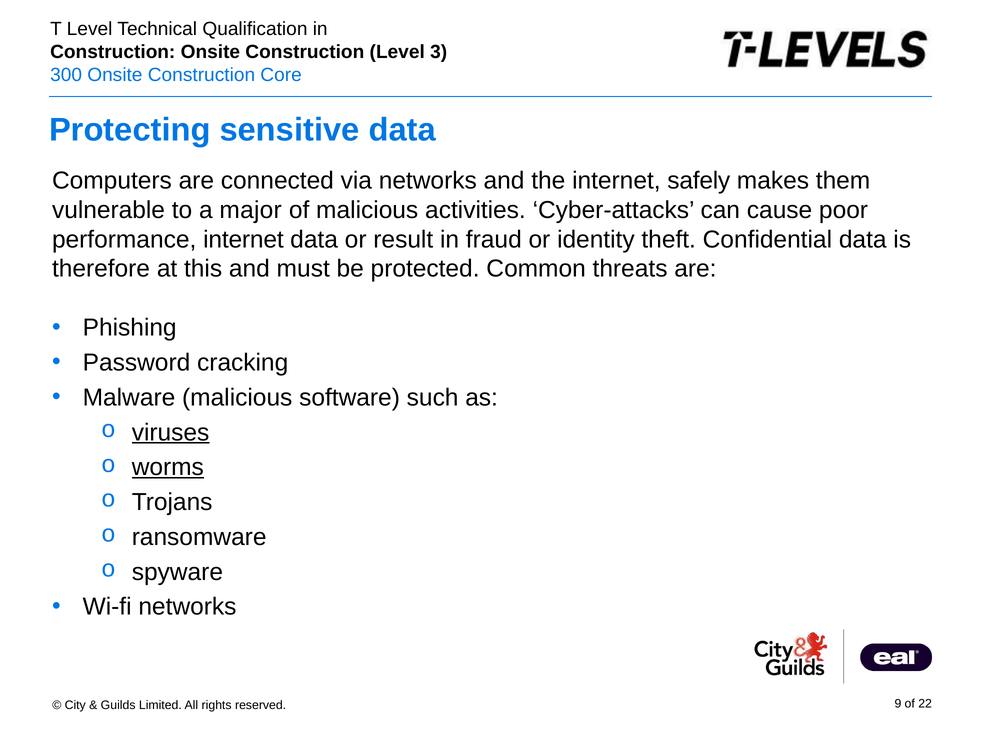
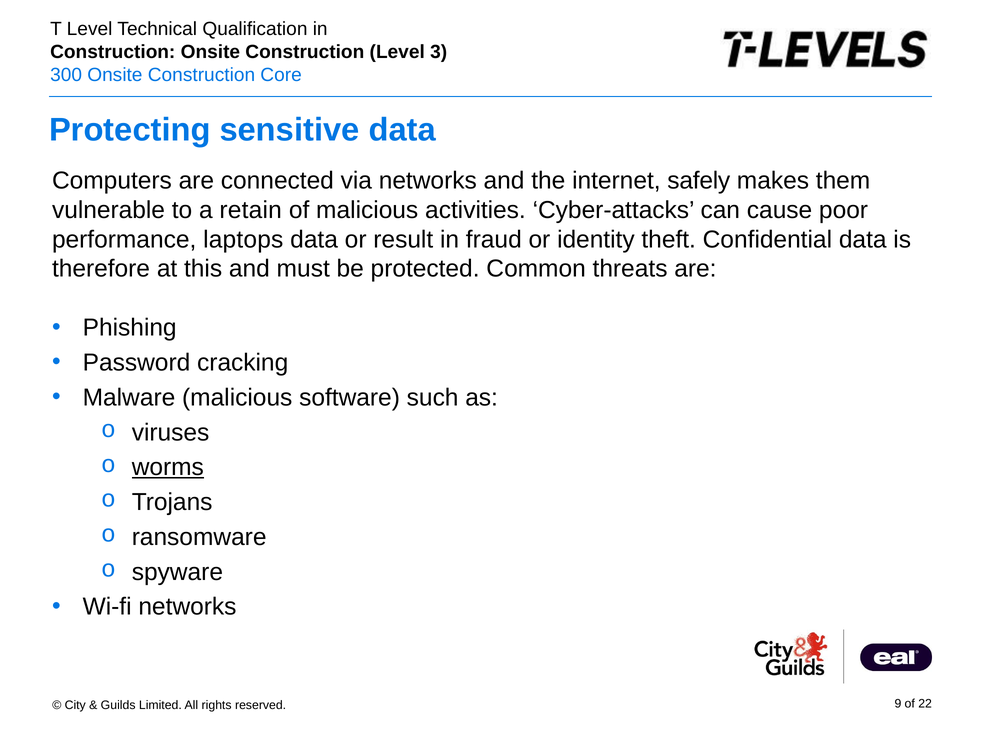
major: major -> retain
performance internet: internet -> laptops
viruses underline: present -> none
